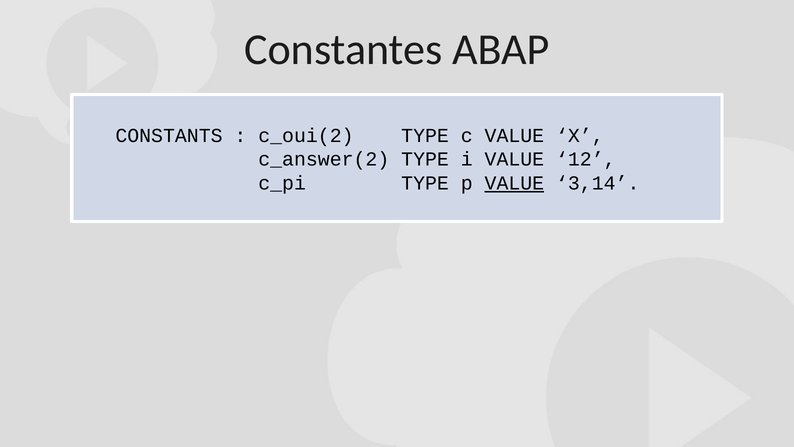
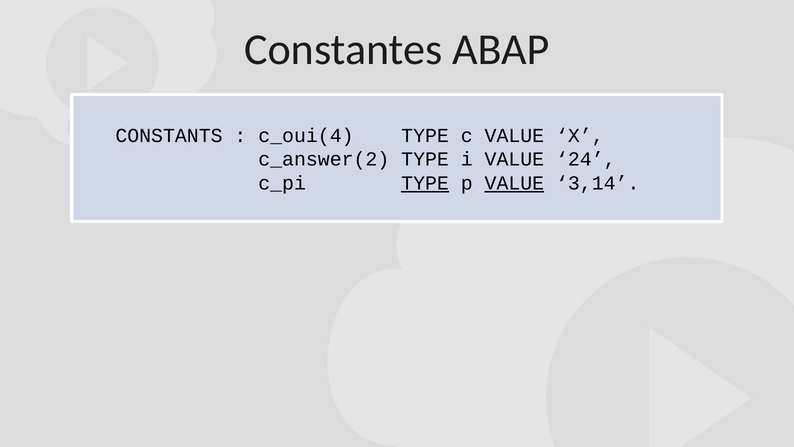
c_oui(2: c_oui(2 -> c_oui(4
12: 12 -> 24
TYPE at (425, 183) underline: none -> present
